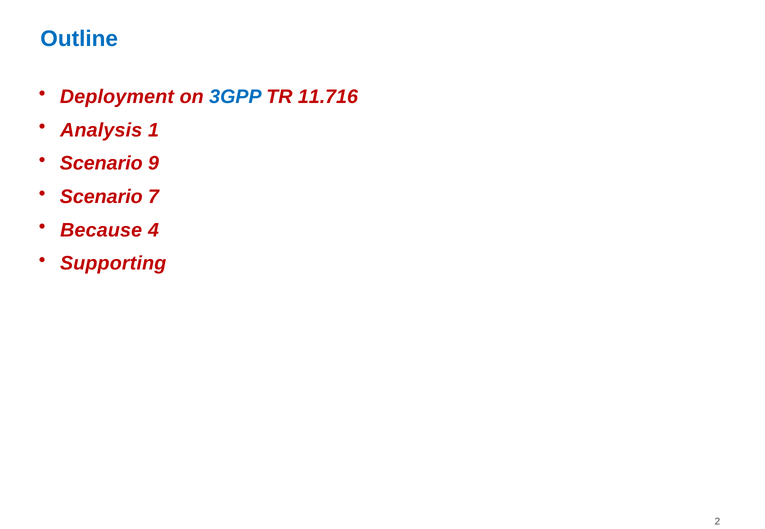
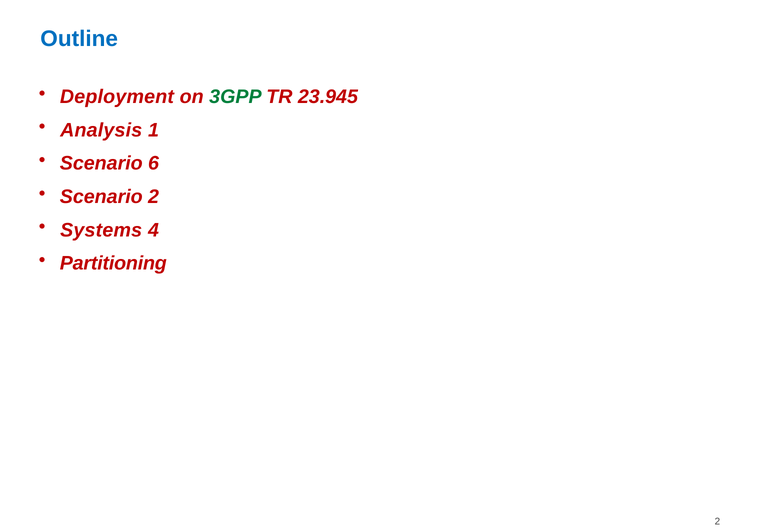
3GPP colour: blue -> green
11.716: 11.716 -> 23.945
9: 9 -> 6
Scenario 7: 7 -> 2
Because: Because -> Systems
Supporting: Supporting -> Partitioning
